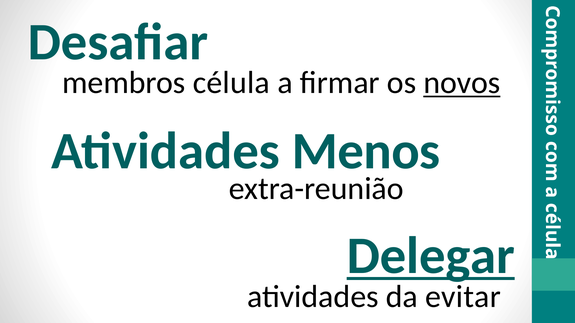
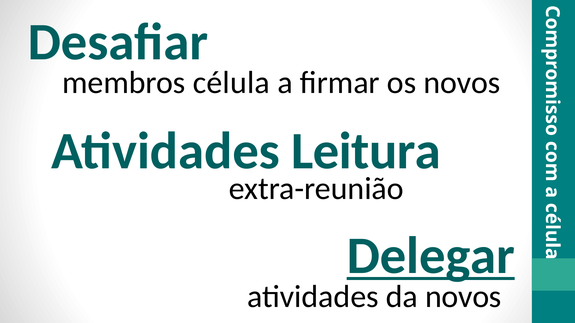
novos at (462, 83) underline: present -> none
Menos: Menos -> Leitura
da evitar: evitar -> novos
